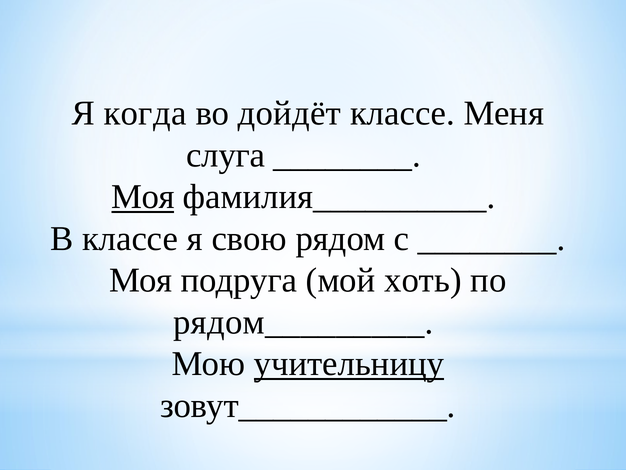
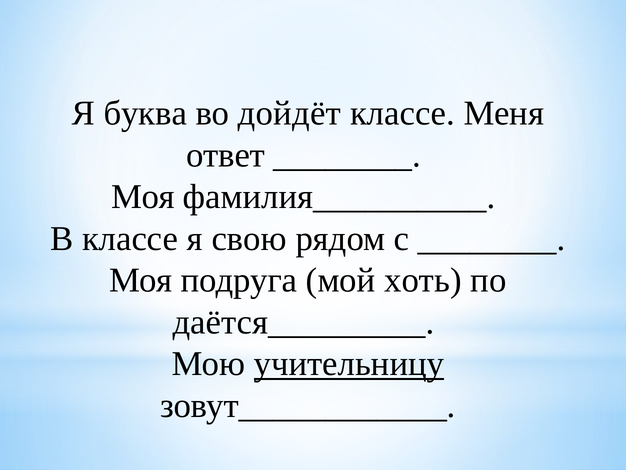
когда: когда -> буква
слуга: слуга -> ответ
Моя at (143, 197) underline: present -> none
рядом_________: рядом_________ -> даётся_________
